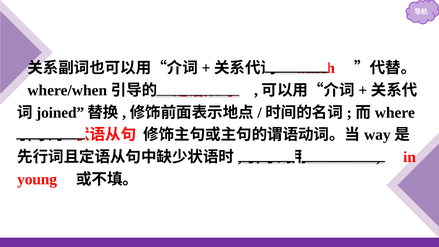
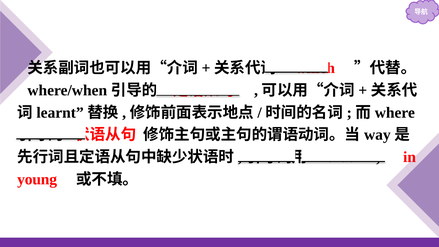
joined: joined -> learnt
